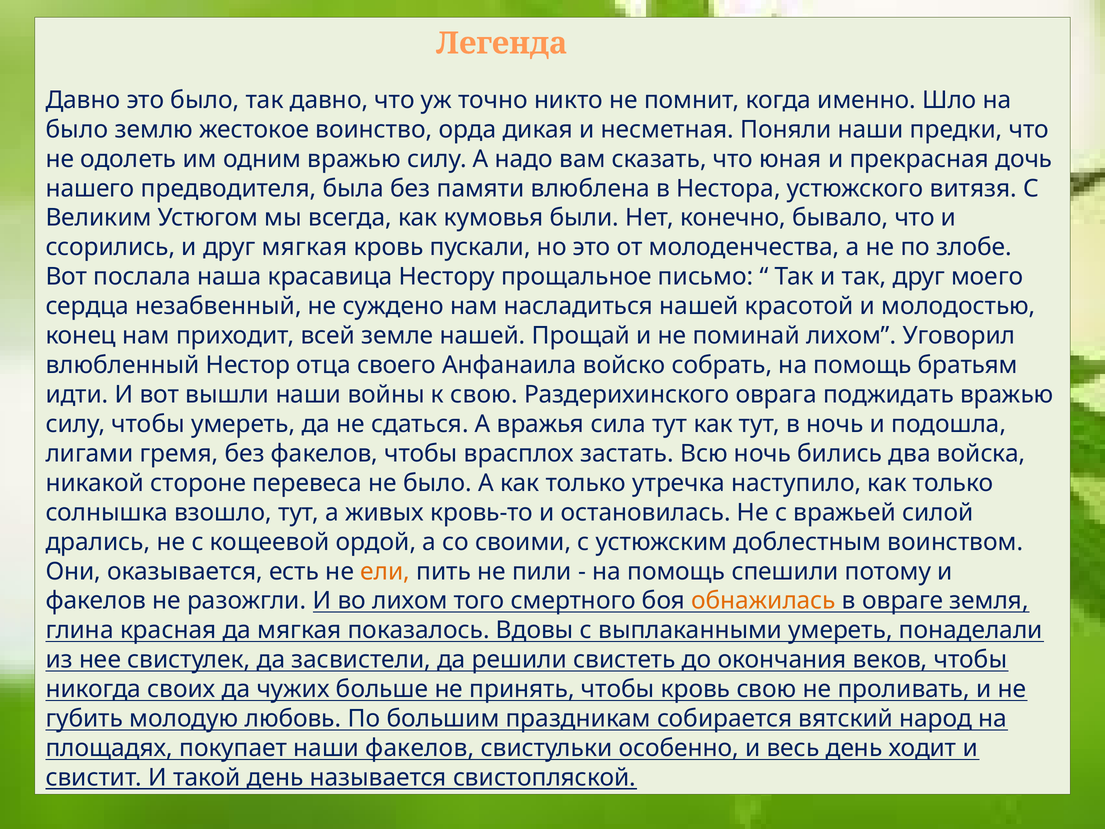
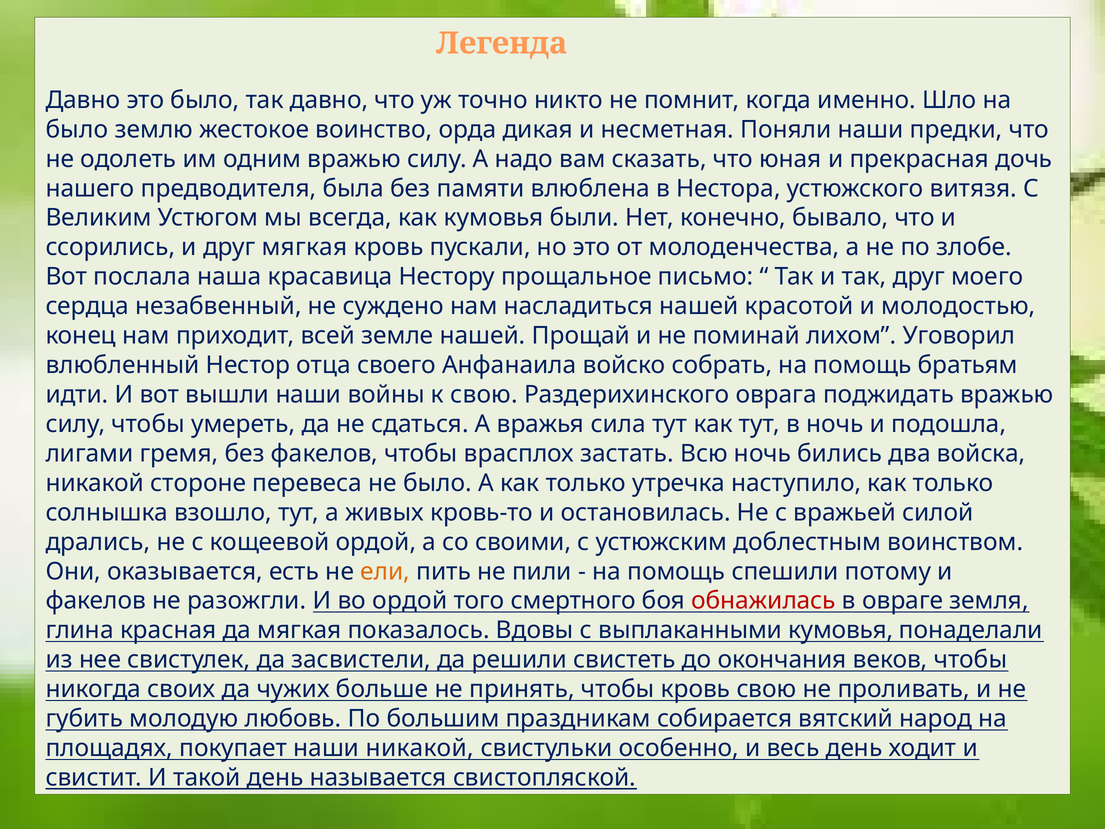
во лихом: лихом -> ордой
обнажилась colour: orange -> red
выплаканными умереть: умереть -> кумовья
наши факелов: факелов -> никакой
